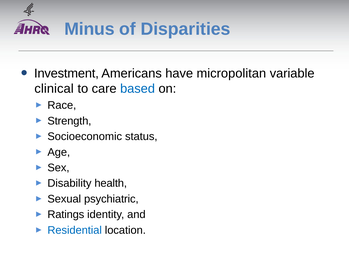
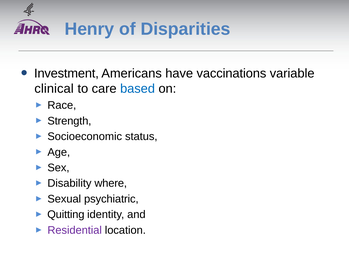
Minus: Minus -> Henry
micropolitan: micropolitan -> vaccinations
health: health -> where
Ratings: Ratings -> Quitting
Residential colour: blue -> purple
